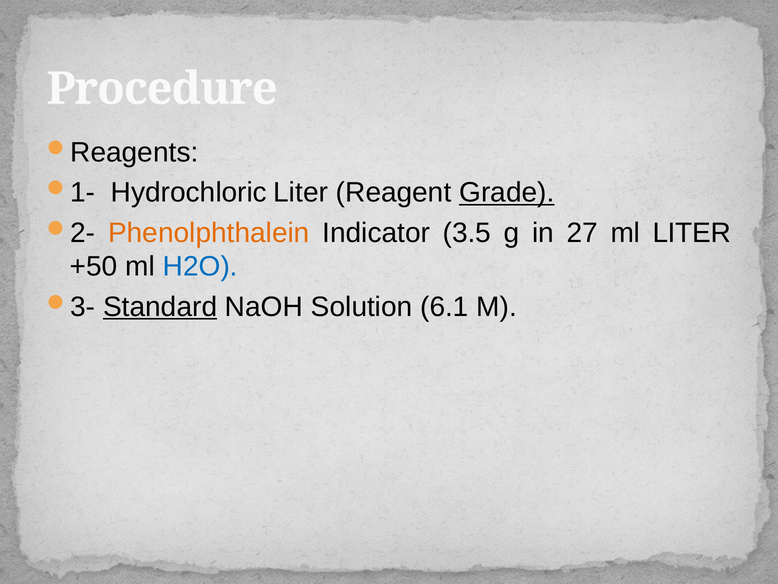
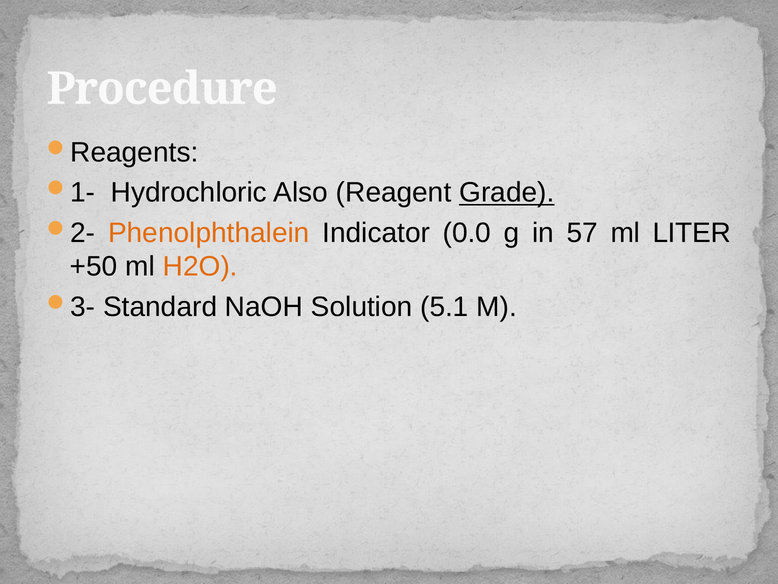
Hydrochloric Liter: Liter -> Also
3.5: 3.5 -> 0.0
27: 27 -> 57
H2O colour: blue -> orange
Standard underline: present -> none
6.1: 6.1 -> 5.1
